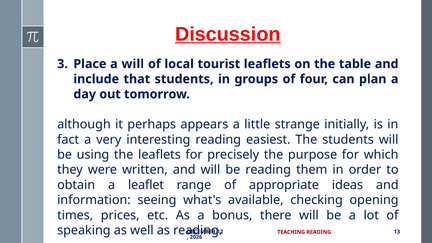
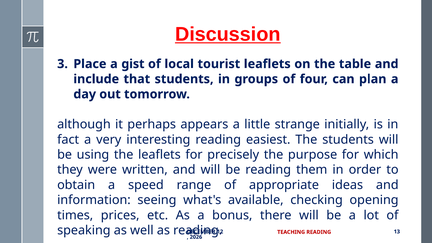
a will: will -> gist
leaflet: leaflet -> speed
